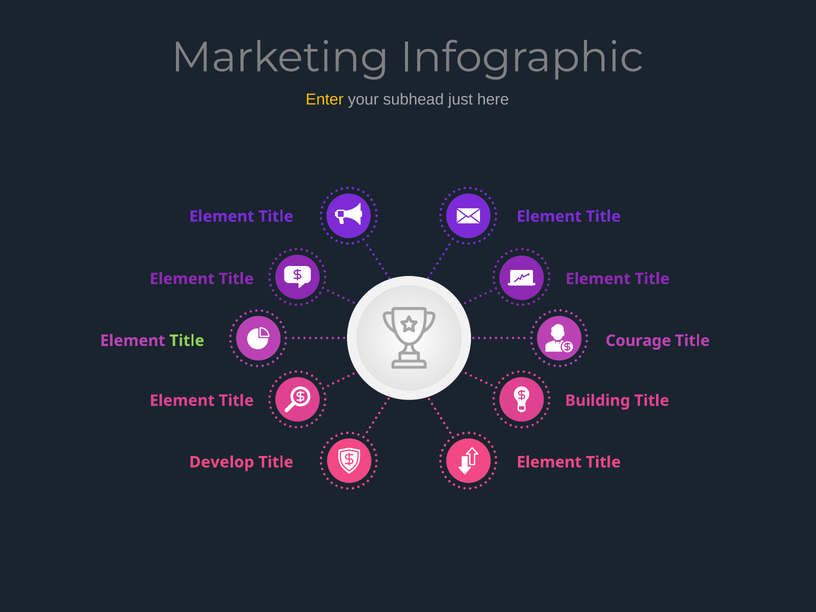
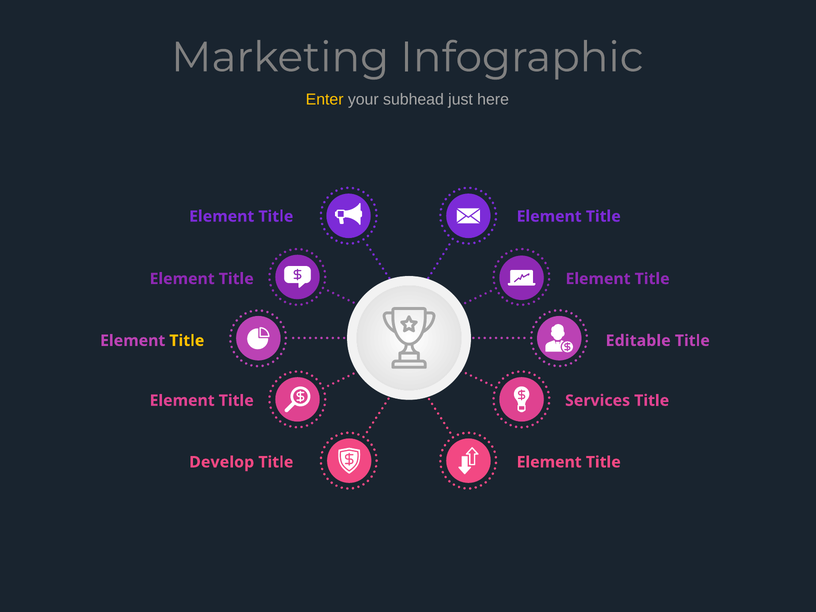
Title at (187, 341) colour: light green -> yellow
Courage: Courage -> Editable
Building: Building -> Services
